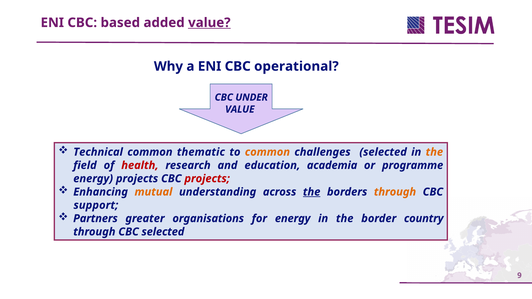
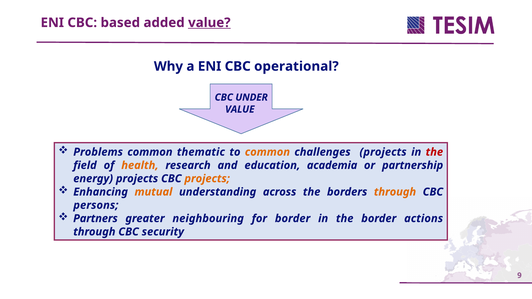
Technical: Technical -> Problems
challenges selected: selected -> projects
the at (434, 152) colour: orange -> red
health colour: red -> orange
programme: programme -> partnership
projects at (207, 179) colour: red -> orange
the at (312, 192) underline: present -> none
support: support -> persons
organisations: organisations -> neighbouring
for energy: energy -> border
country: country -> actions
CBC selected: selected -> security
